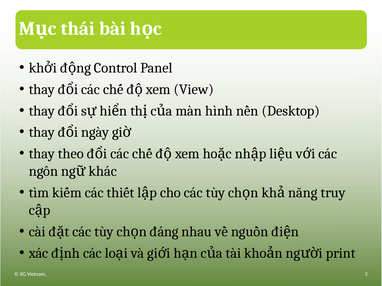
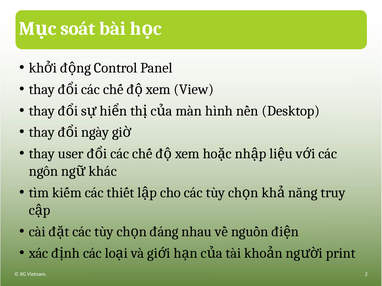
thái: thái -> soát
theo: theo -> user
